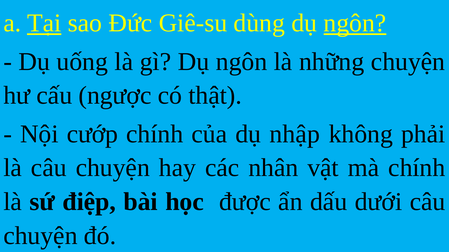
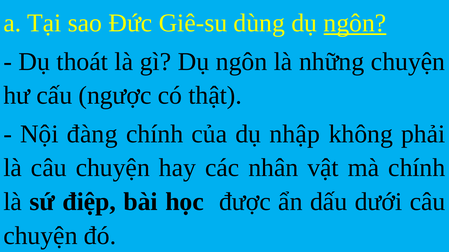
Tại underline: present -> none
uống: uống -> thoát
cướp: cướp -> đàng
